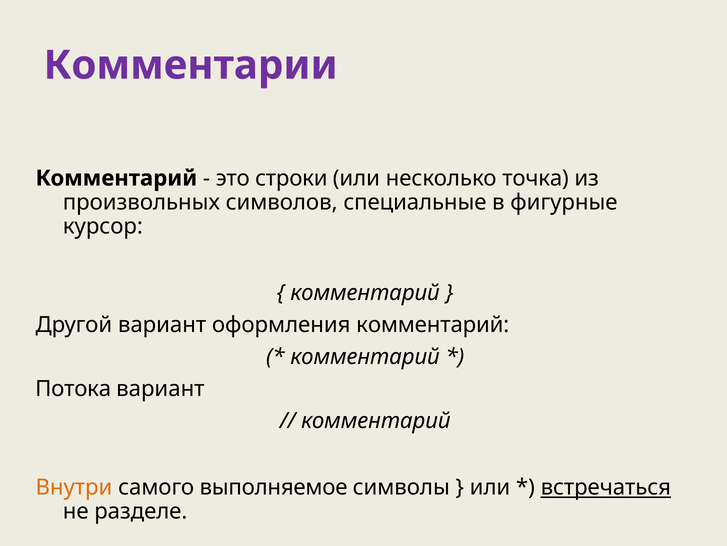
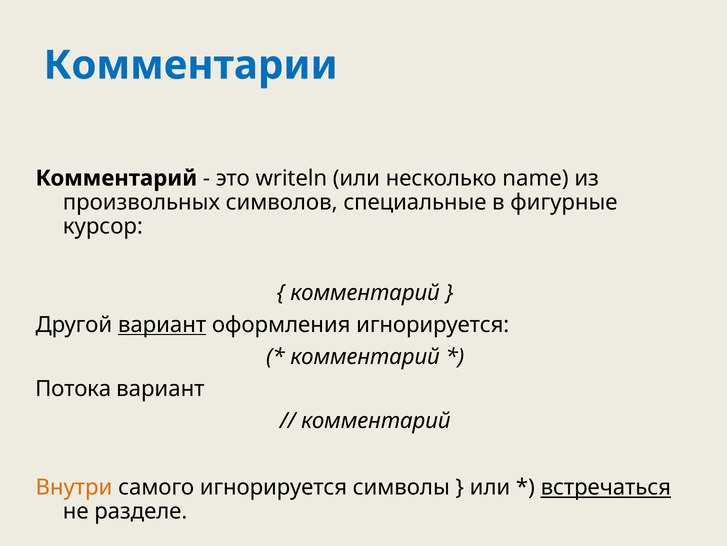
Комментарии colour: purple -> blue
строки: строки -> writeln
точка: точка -> name
вариант at (162, 324) underline: none -> present
оформления комментарий: комментарий -> игнорируется
самого выполняемое: выполняемое -> игнорируется
